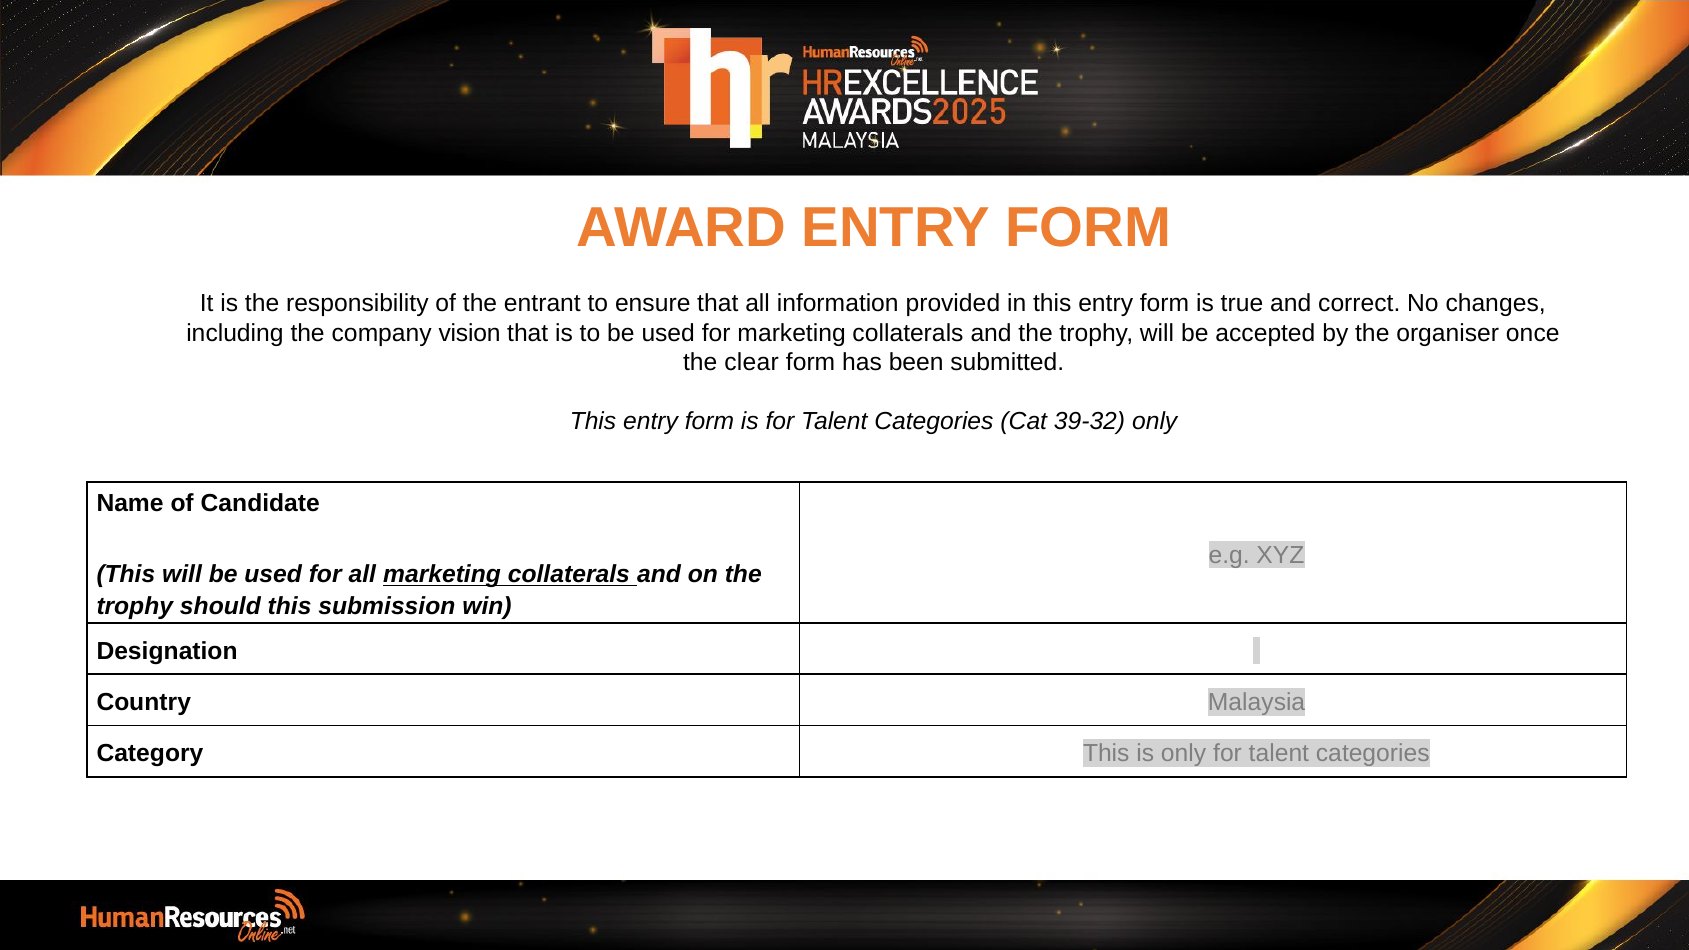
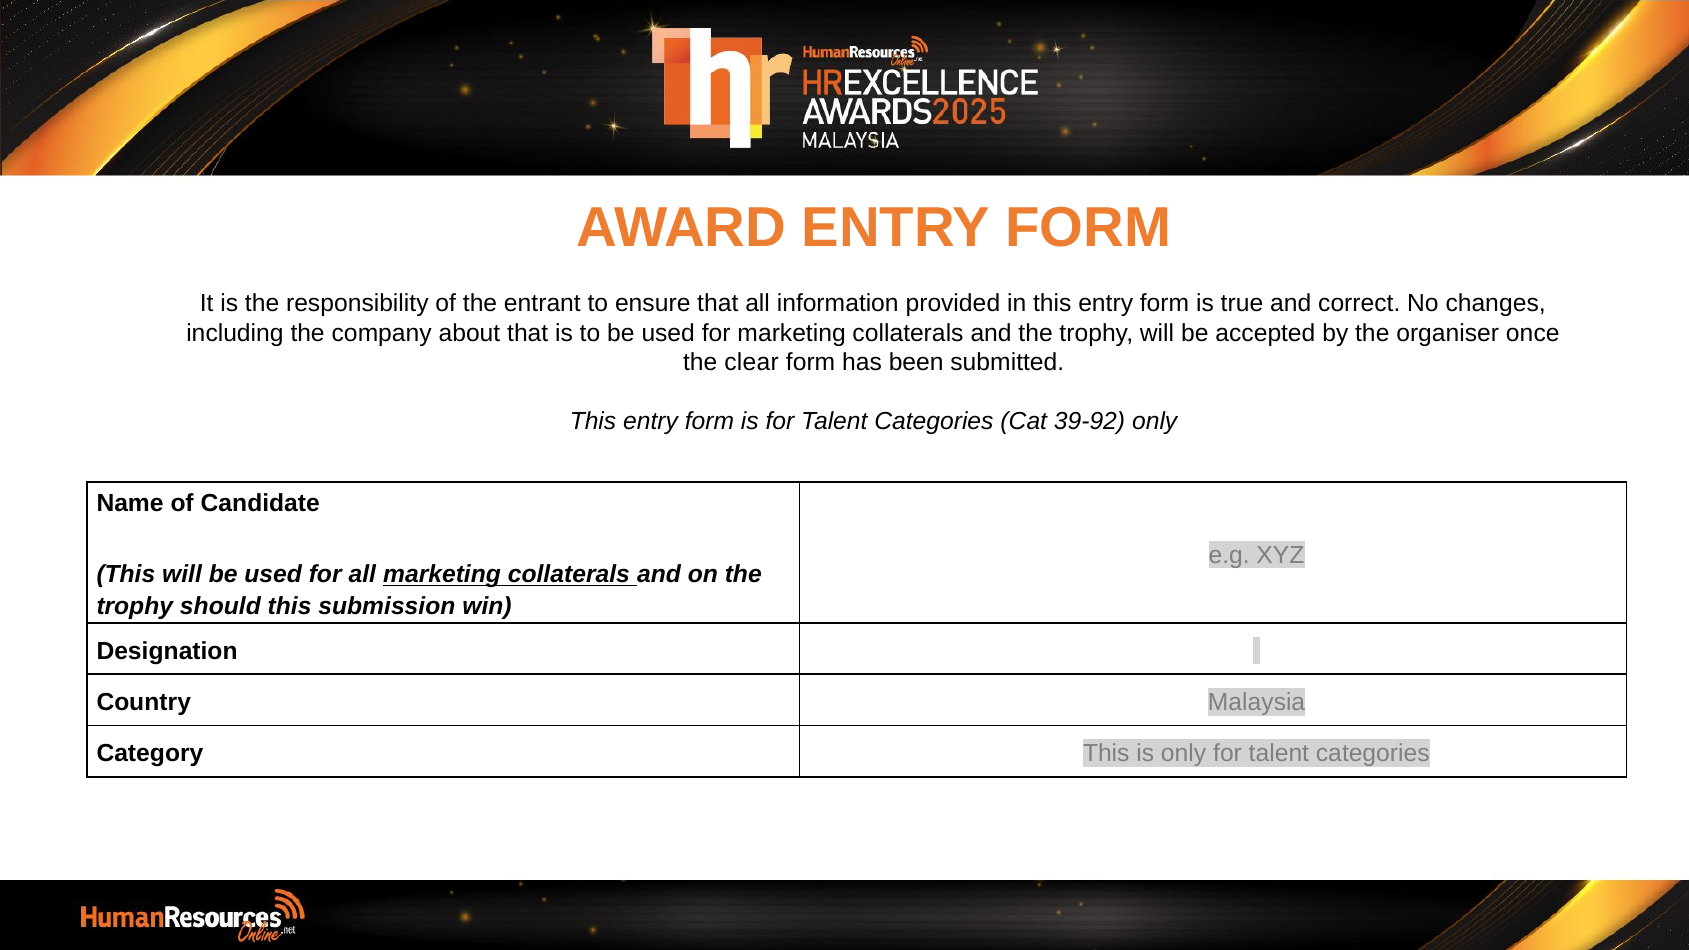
vision: vision -> about
39-32: 39-32 -> 39-92
